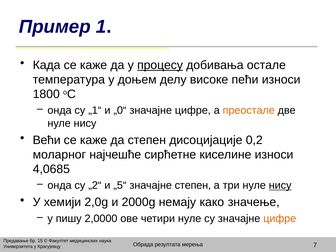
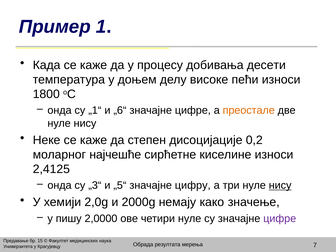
процесу underline: present -> none
остале: остале -> десети
„0“: „0“ -> „6“
Већи: Већи -> Неке
4,0685: 4,0685 -> 2,4125
„2“: „2“ -> „3“
значајне степен: степен -> цифру
цифре at (280, 218) colour: orange -> purple
